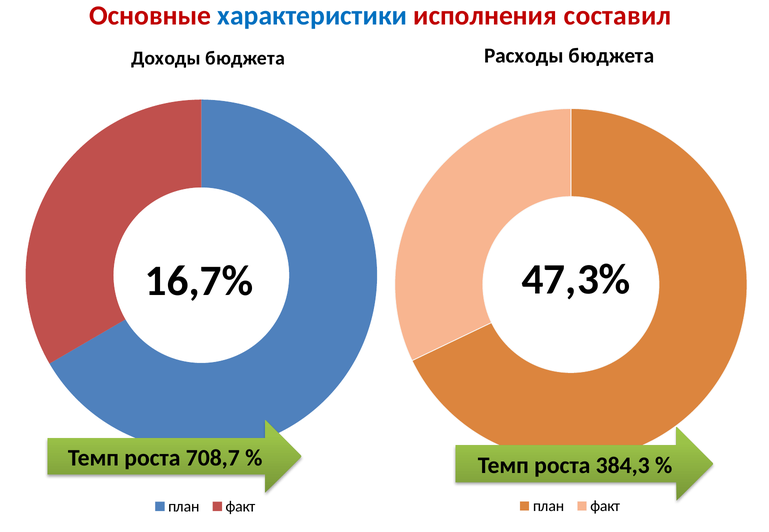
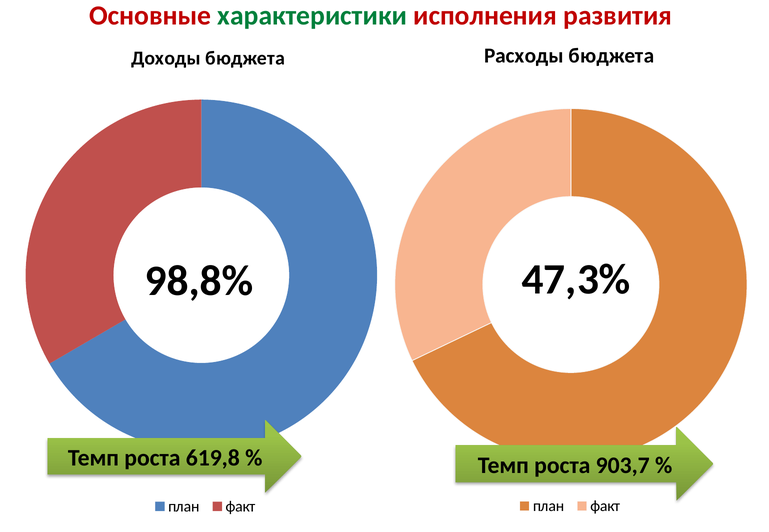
характеристики colour: blue -> green
составил: составил -> развития
16,7%: 16,7% -> 98,8%
708,7: 708,7 -> 619,8
384,3: 384,3 -> 903,7
